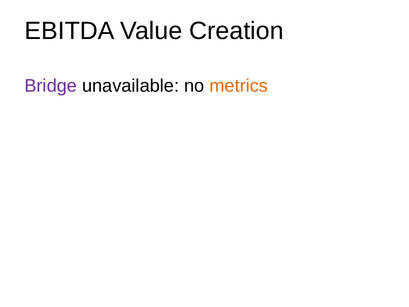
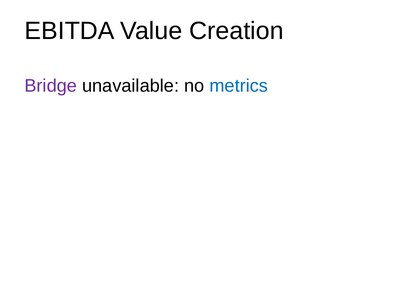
metrics colour: orange -> blue
